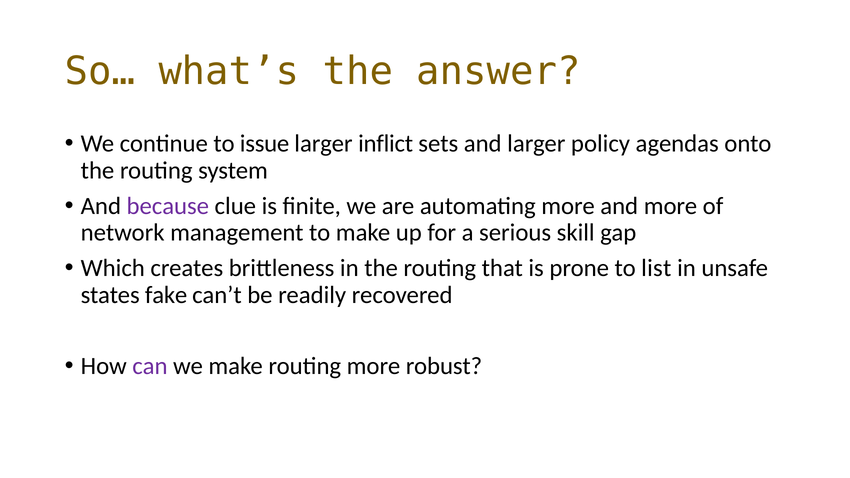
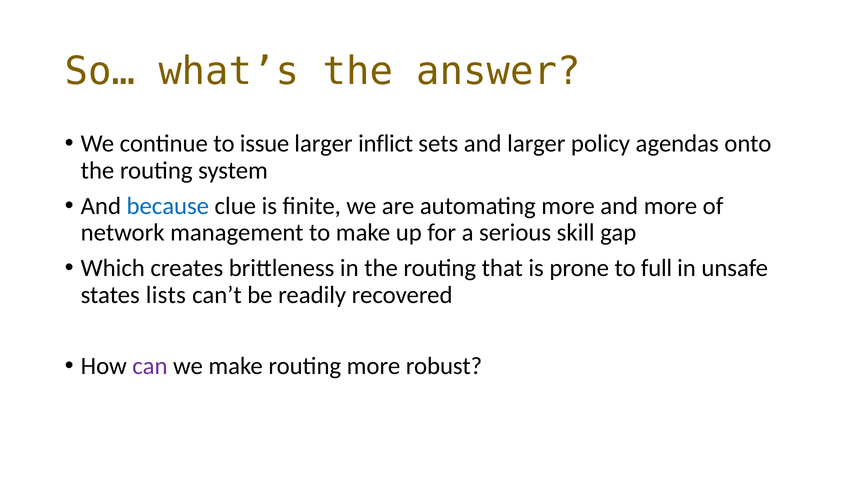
because colour: purple -> blue
list: list -> full
fake: fake -> lists
